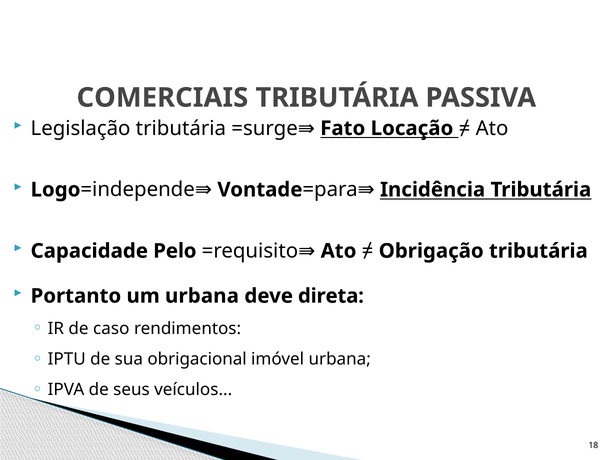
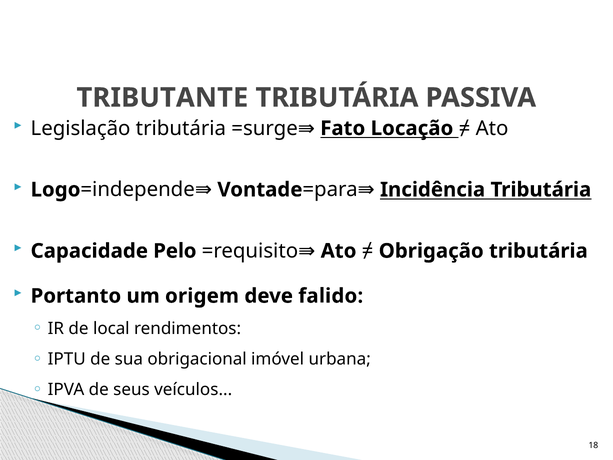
COMERCIAIS: COMERCIAIS -> TRIBUTANTE
um urbana: urbana -> origem
direta: direta -> falido
caso: caso -> local
